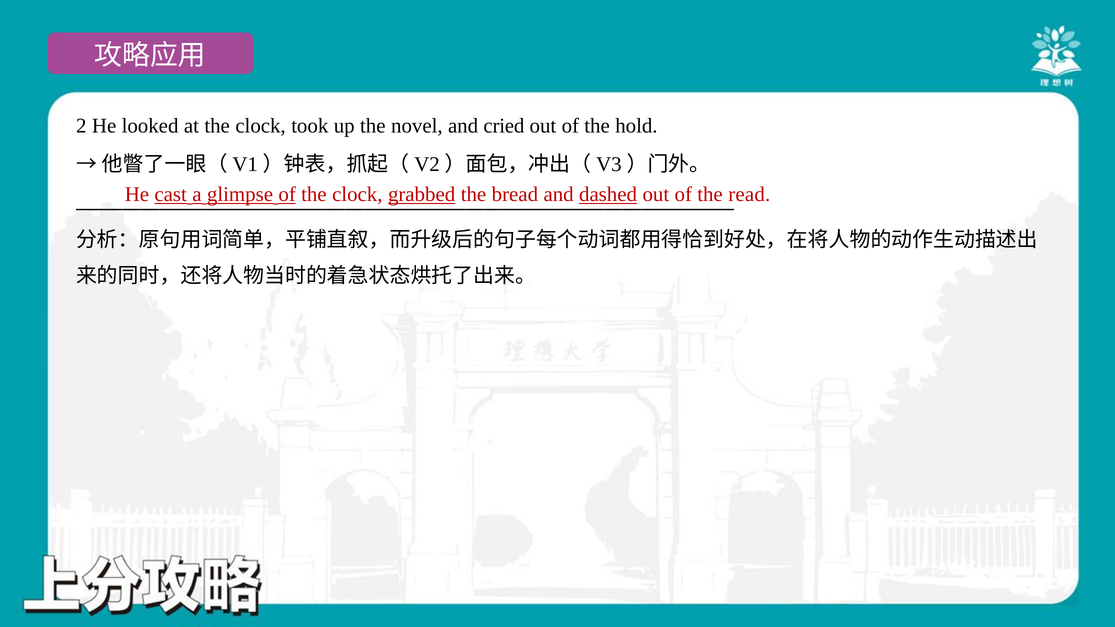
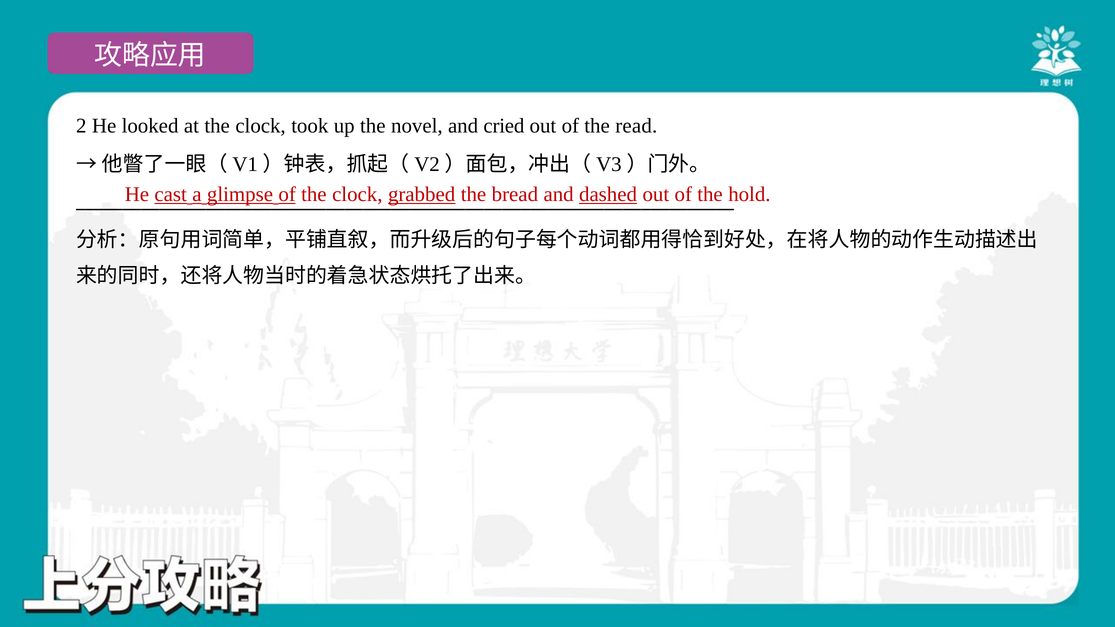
hold: hold -> read
read: read -> hold
